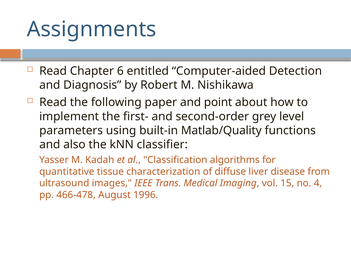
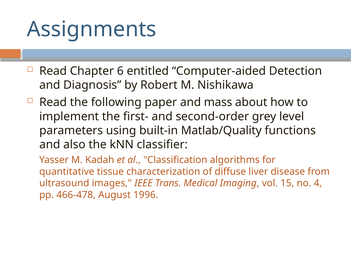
point: point -> mass
